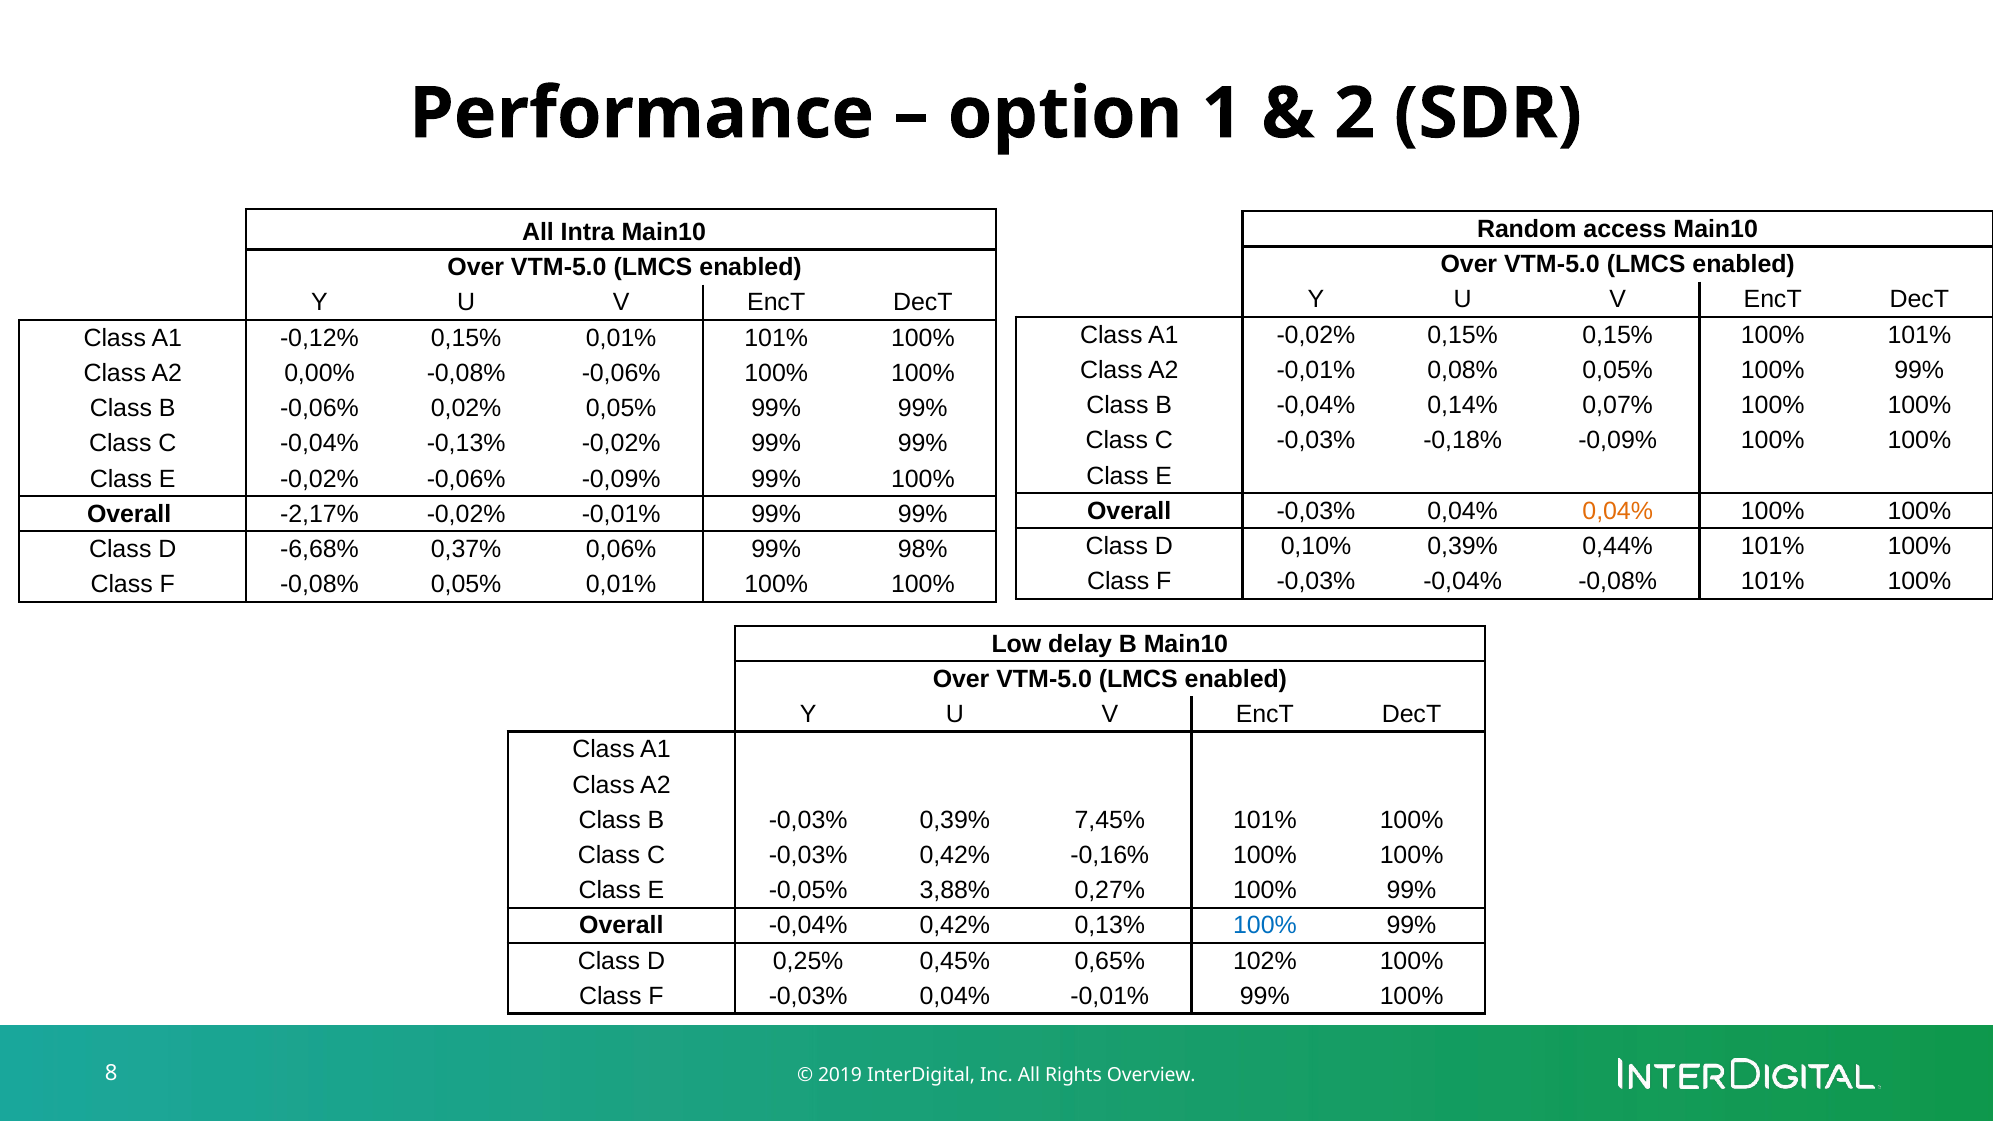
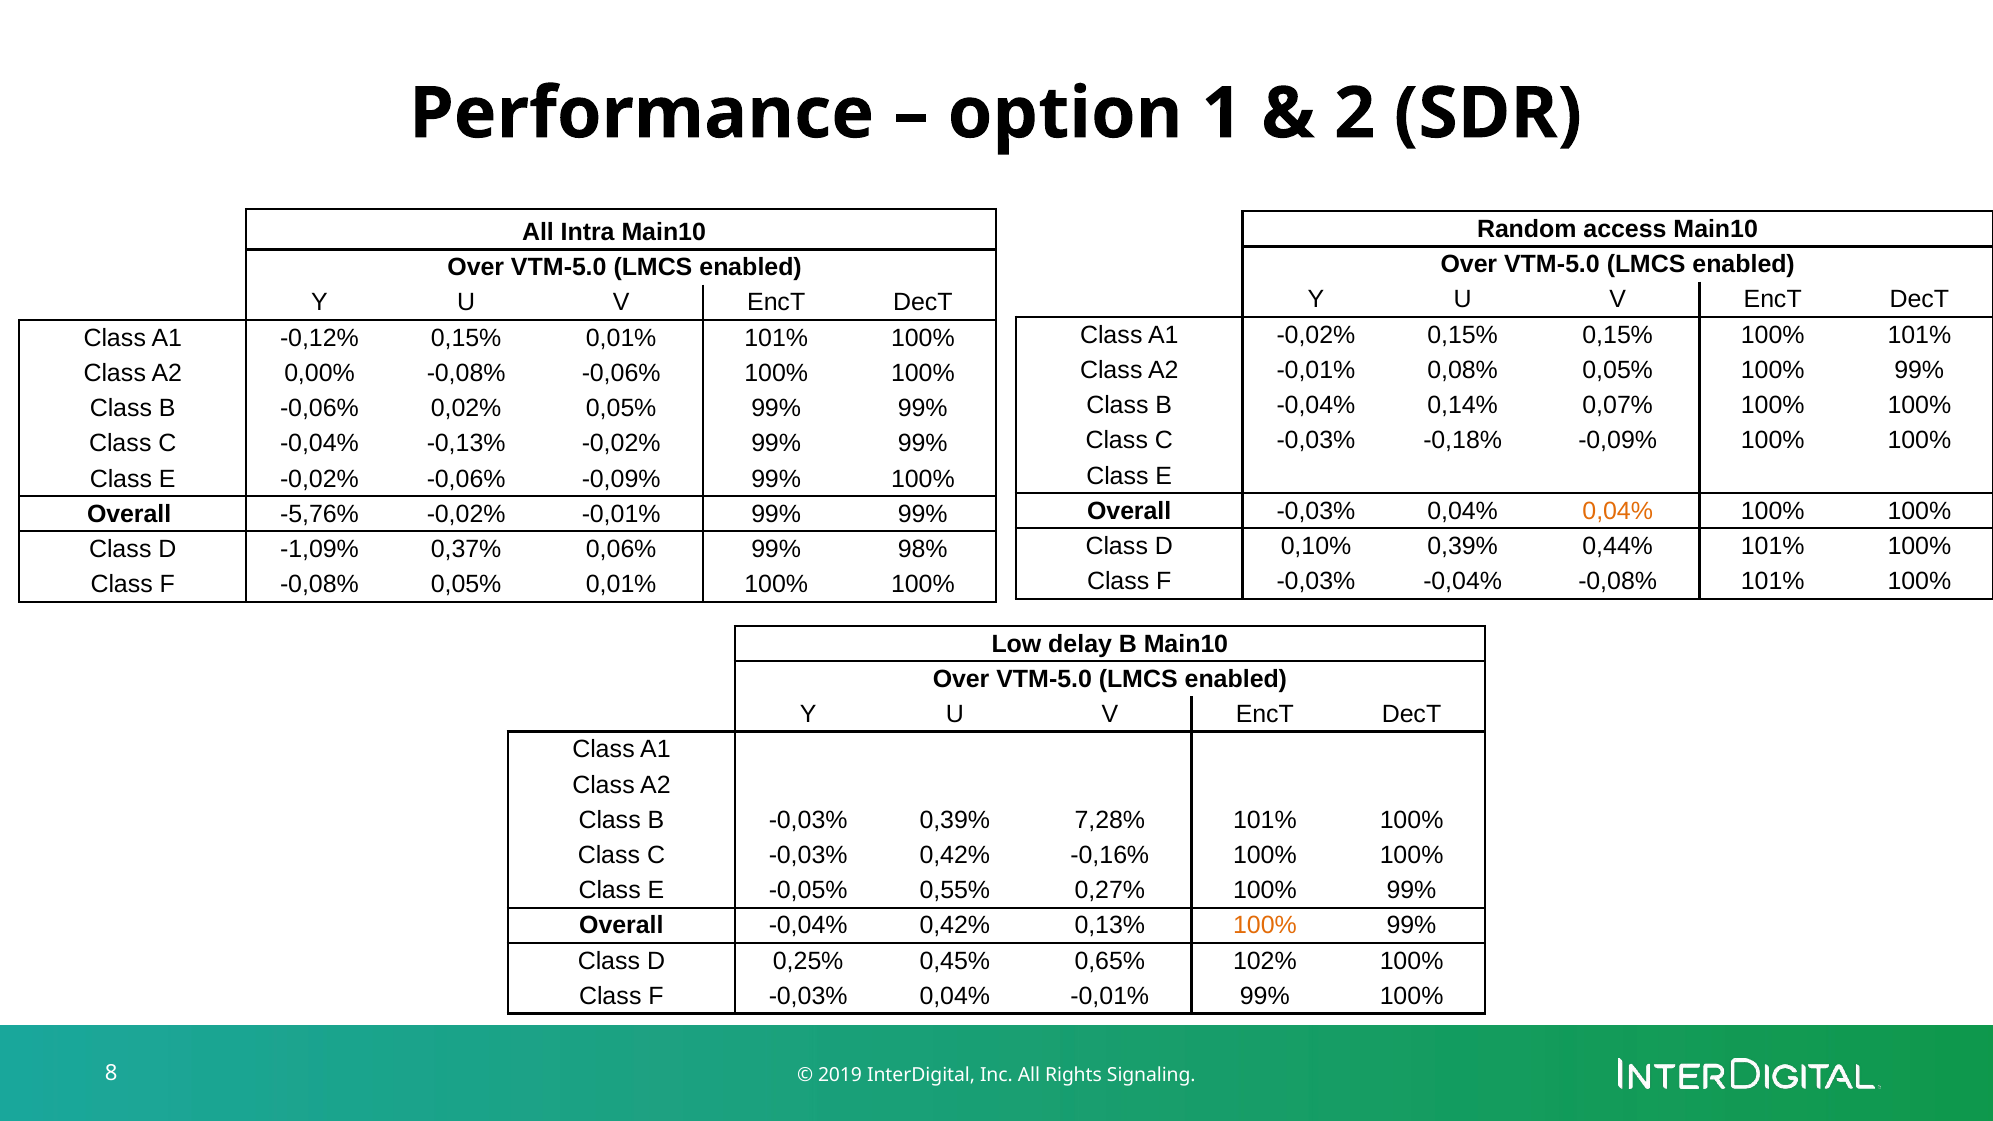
-2,17%: -2,17% -> -5,76%
-6,68%: -6,68% -> -1,09%
7,45%: 7,45% -> 7,28%
3,88%: 3,88% -> 0,55%
100% at (1265, 926) colour: blue -> orange
Overview: Overview -> Signaling
